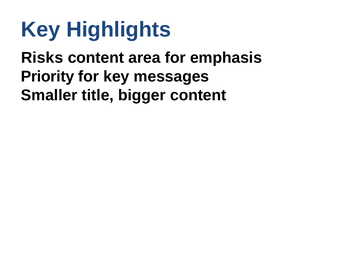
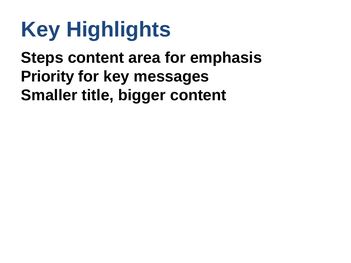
Risks: Risks -> Steps
